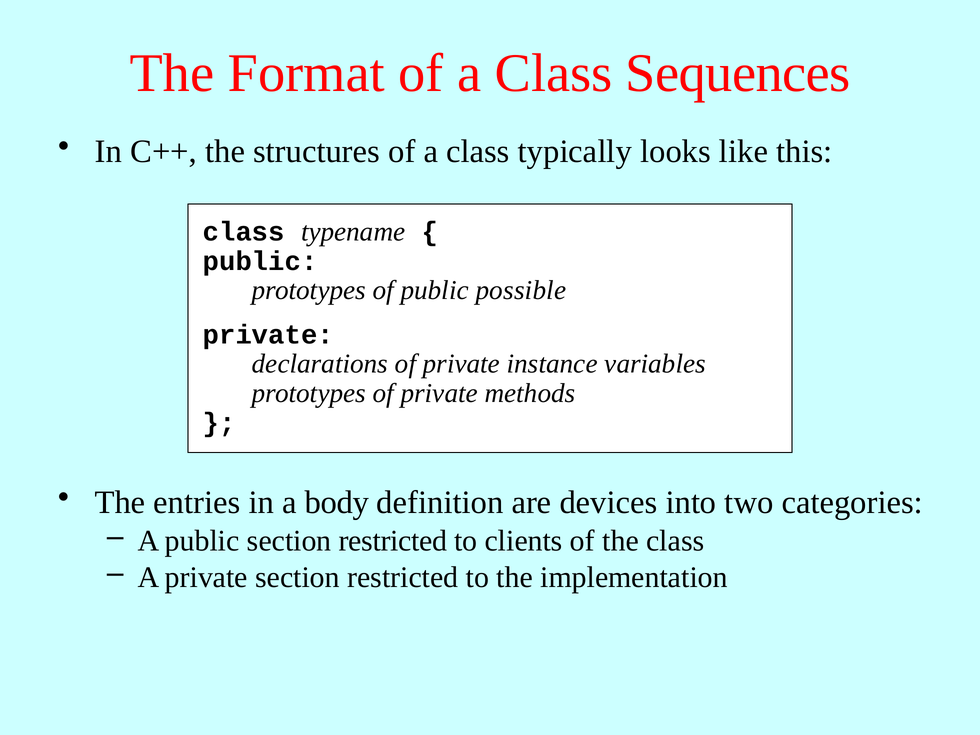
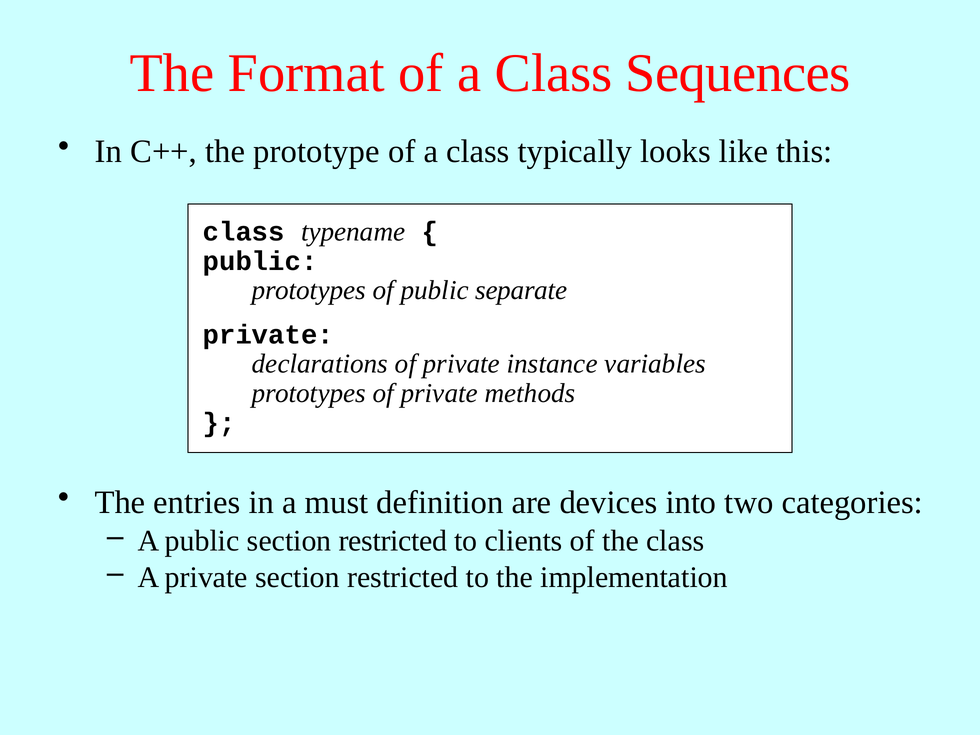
structures: structures -> prototype
possible: possible -> separate
body: body -> must
